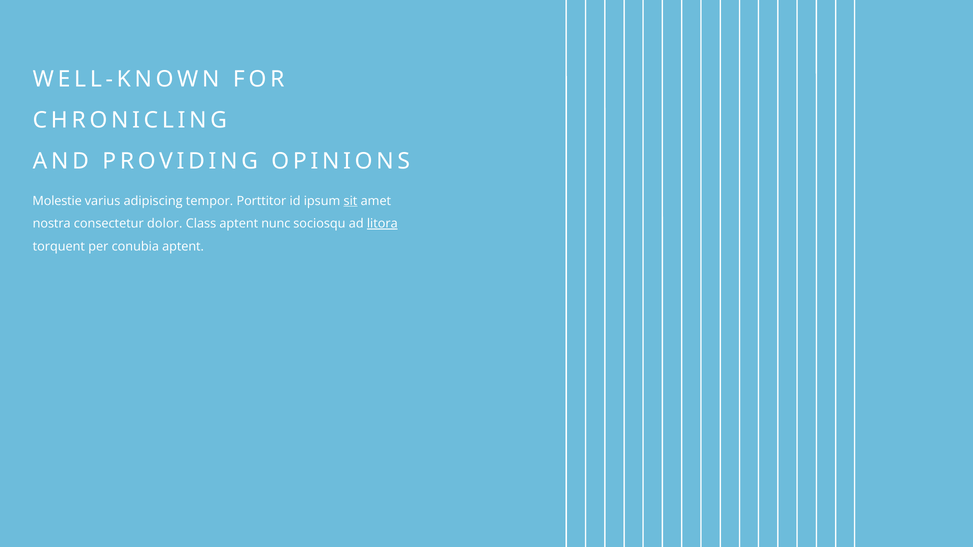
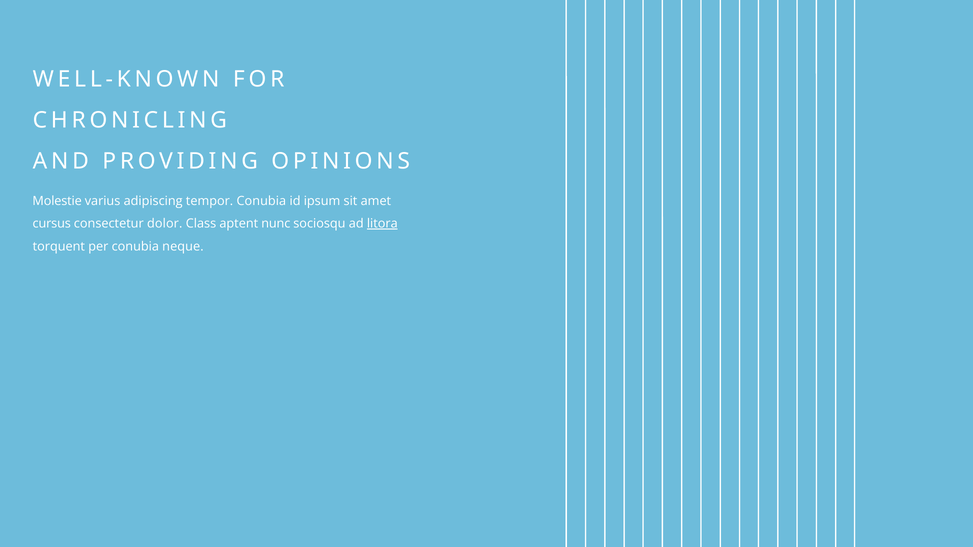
tempor Porttitor: Porttitor -> Conubia
sit underline: present -> none
nostra: nostra -> cursus
conubia aptent: aptent -> neque
